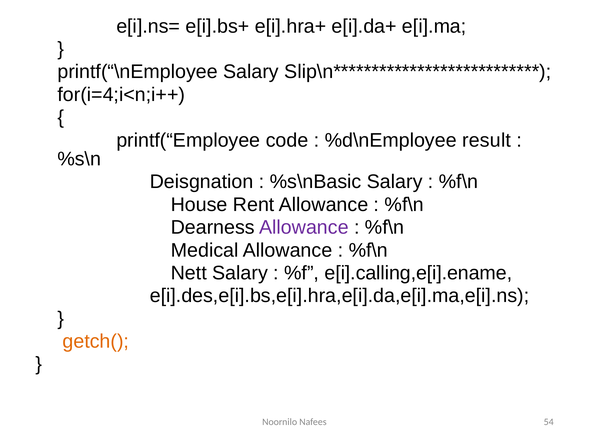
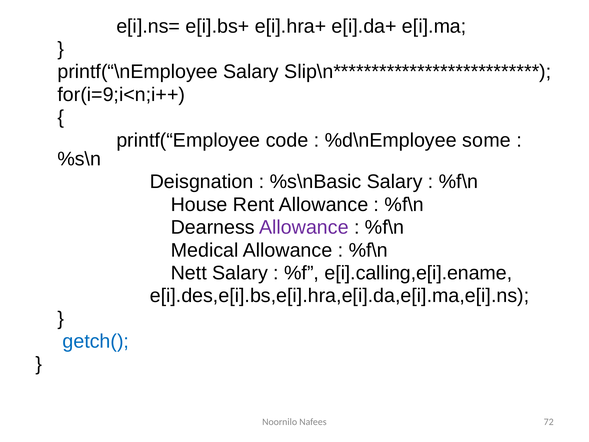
for(i=4;i<n;i++: for(i=4;i<n;i++ -> for(i=9;i<n;i++
result: result -> some
getch( colour: orange -> blue
54: 54 -> 72
